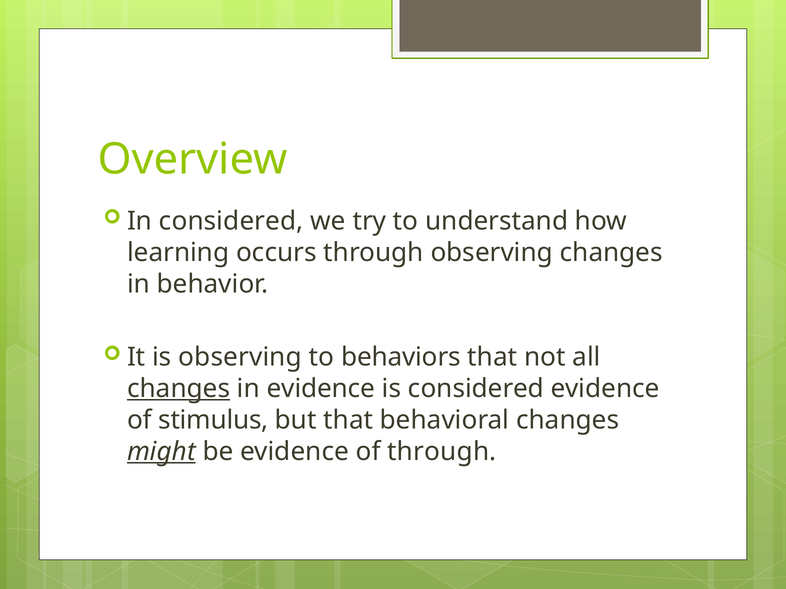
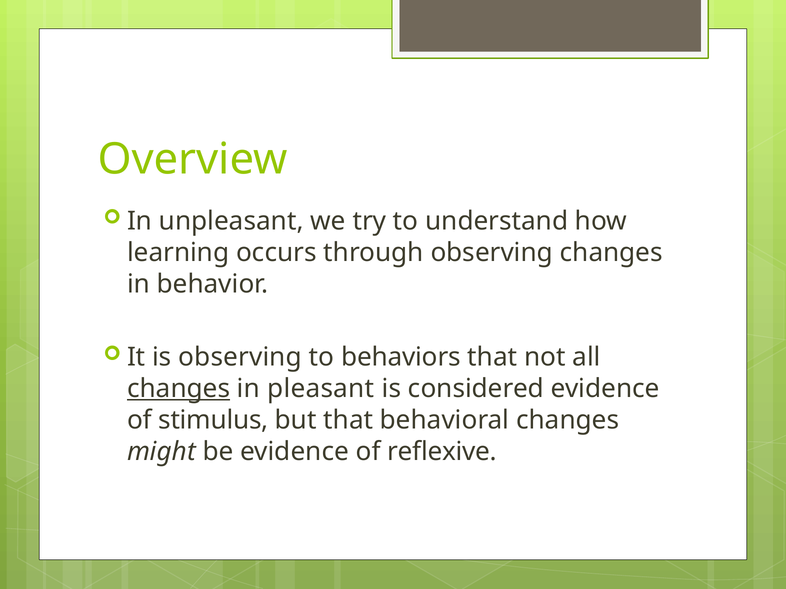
In considered: considered -> unpleasant
in evidence: evidence -> pleasant
might underline: present -> none
of through: through -> reflexive
